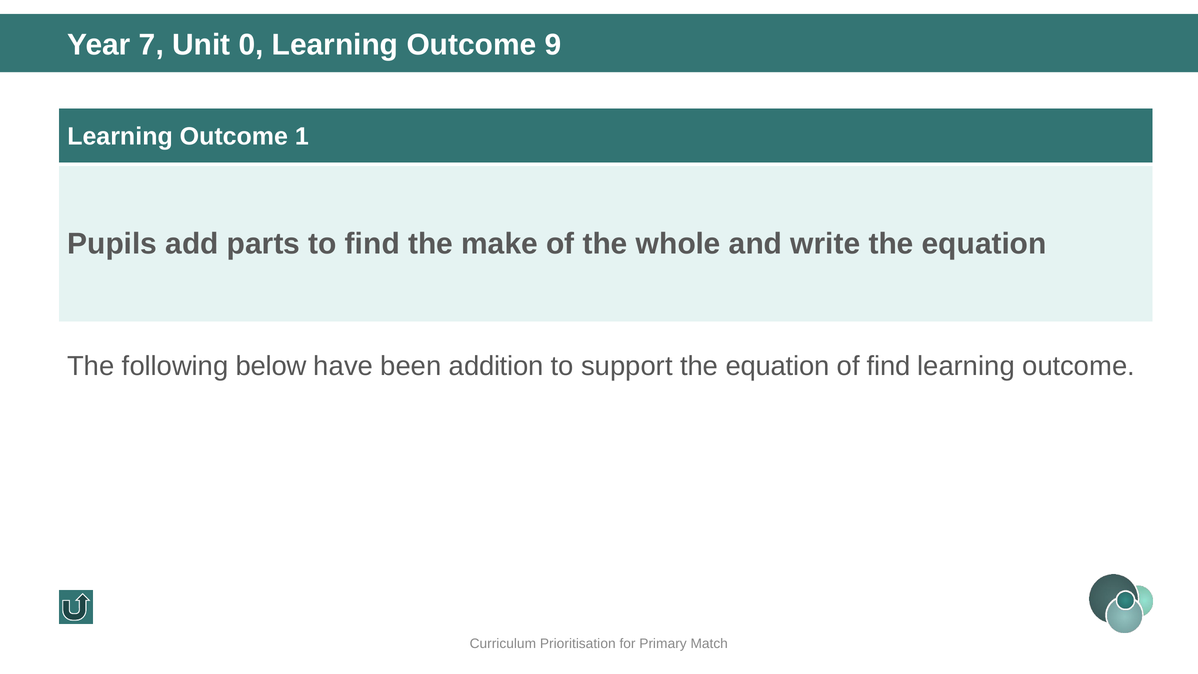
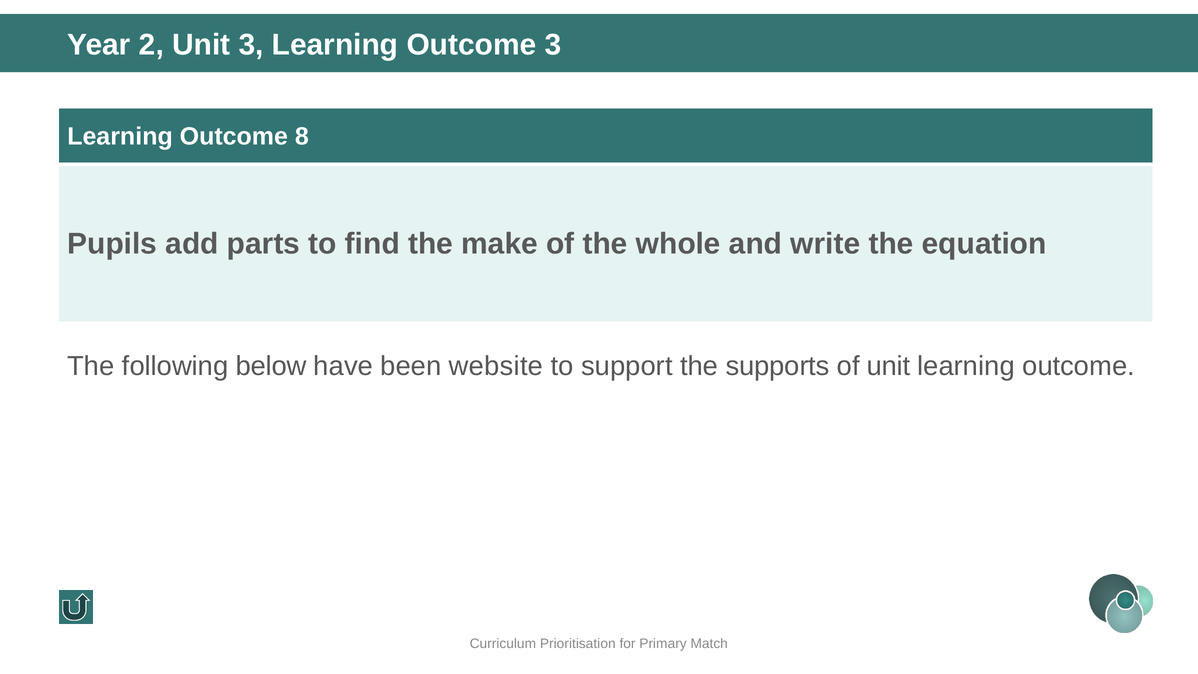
7: 7 -> 2
Unit 0: 0 -> 3
Outcome 9: 9 -> 3
1: 1 -> 8
addition: addition -> website
support the equation: equation -> supports
of find: find -> unit
